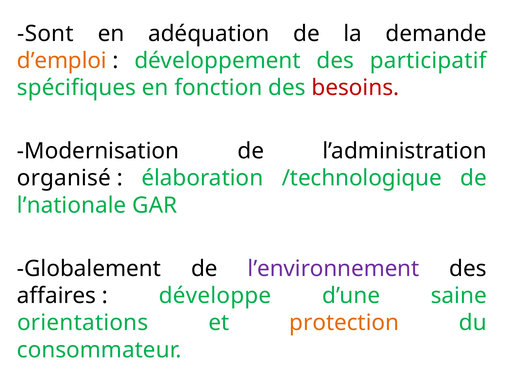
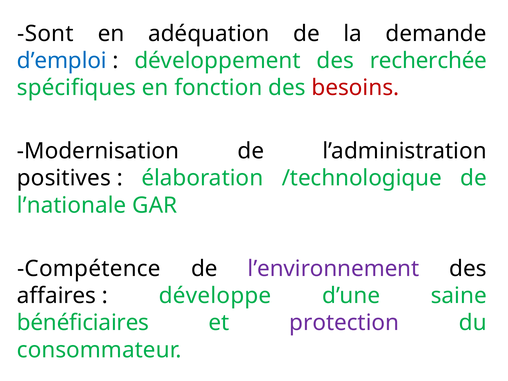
d’emploi colour: orange -> blue
participatif: participatif -> recherchée
organisé: organisé -> positives
Globalement: Globalement -> Compétence
orientations: orientations -> bénéficiaires
protection colour: orange -> purple
